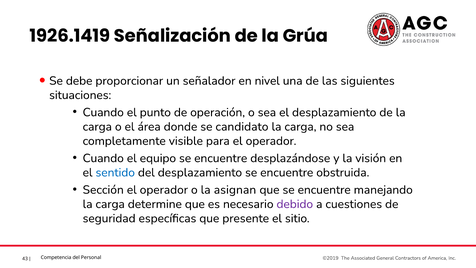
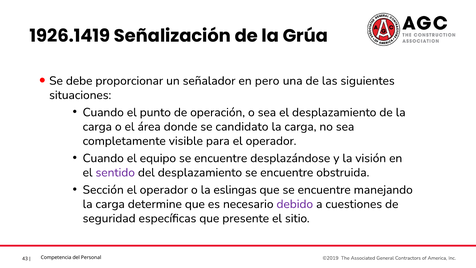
nivel: nivel -> pero
sentido colour: blue -> purple
asignan: asignan -> eslingas
